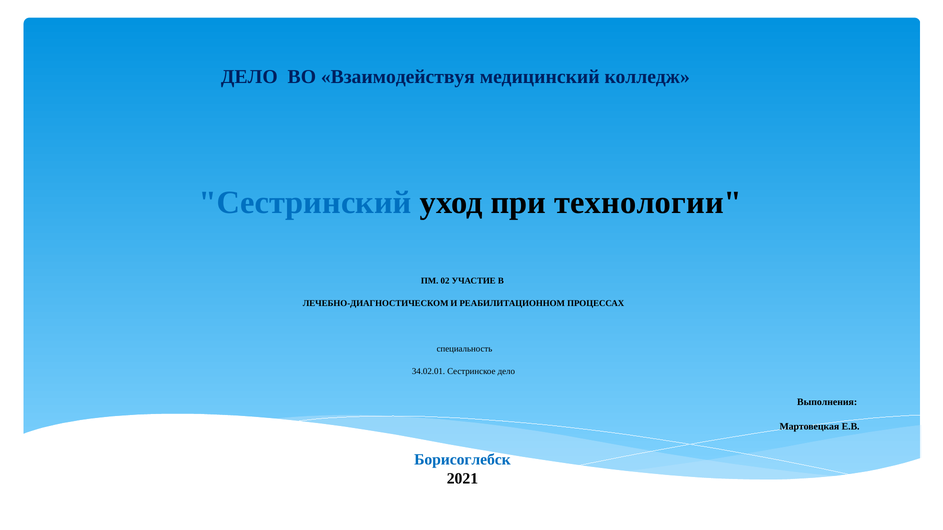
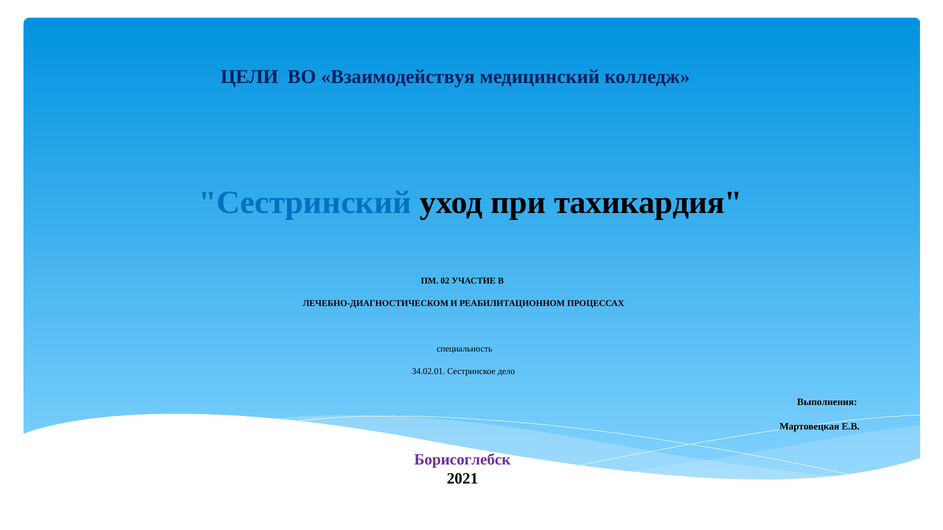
ДЕЛО at (249, 77): ДЕЛО -> ЦЕЛИ
технологии: технологии -> тахикардия
Борисоглебск colour: blue -> purple
